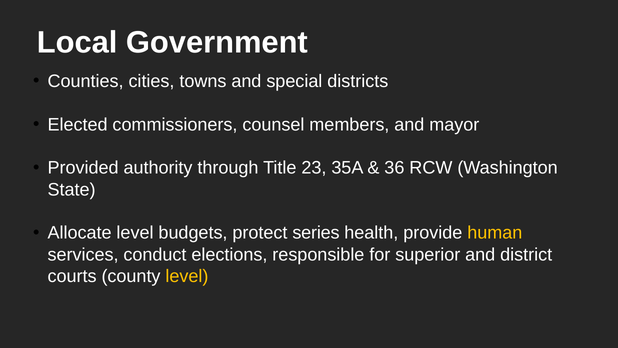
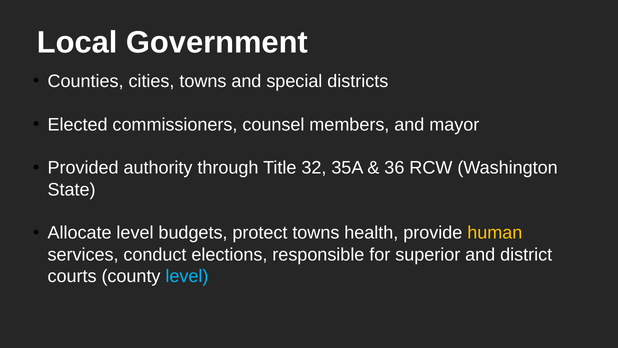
23: 23 -> 32
protect series: series -> towns
level at (187, 276) colour: yellow -> light blue
